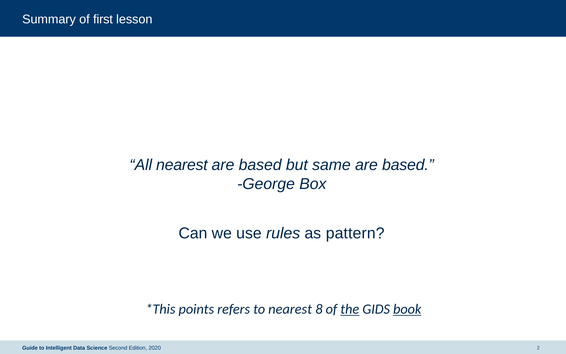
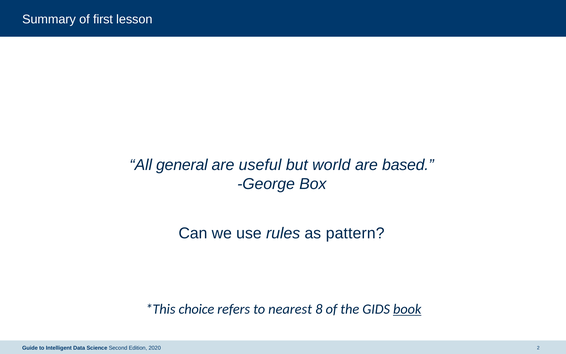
All nearest: nearest -> general
based at (260, 165): based -> useful
same: same -> world
points: points -> choice
the underline: present -> none
